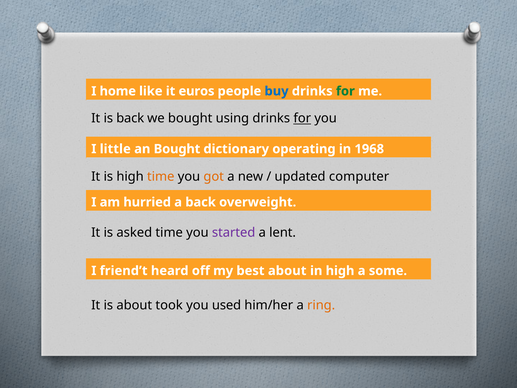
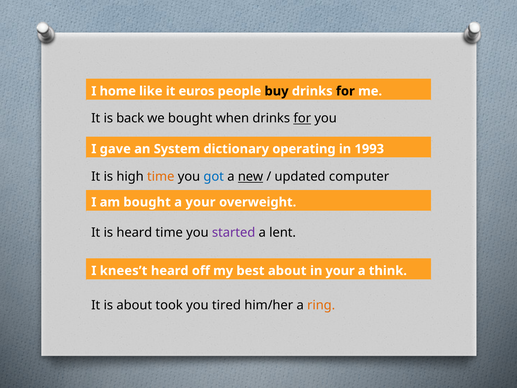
buy colour: blue -> black
for at (345, 91) colour: green -> black
using: using -> when
little: little -> gave
an Bought: Bought -> System
1968: 1968 -> 1993
got colour: orange -> blue
new underline: none -> present
am hurried: hurried -> bought
a back: back -> your
is asked: asked -> heard
friend’t: friend’t -> knees’t
in high: high -> your
some: some -> think
used: used -> tired
